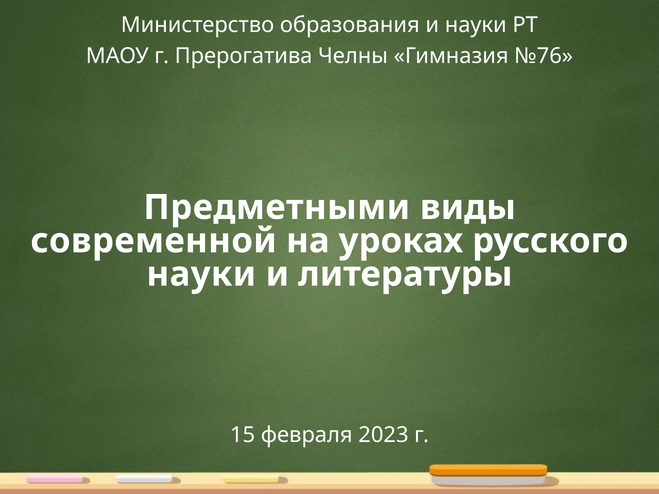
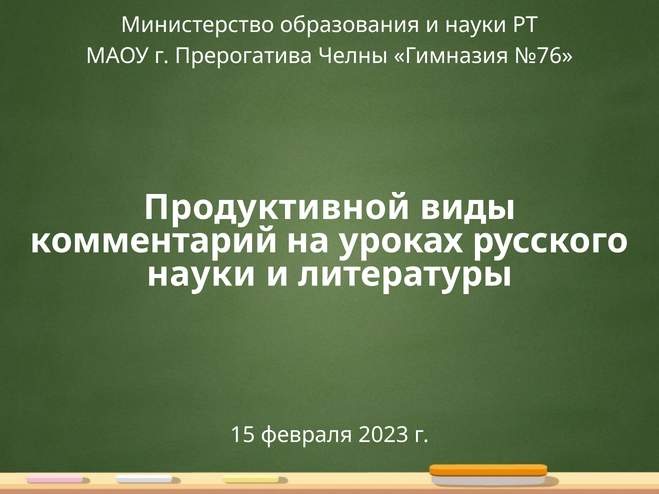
Предметными: Предметными -> Продуктивной
современной: современной -> комментарий
